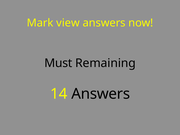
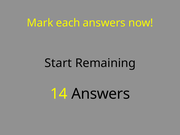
view: view -> each
Must: Must -> Start
